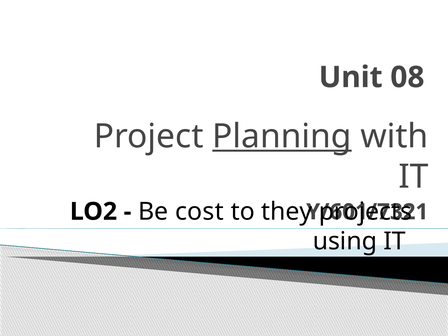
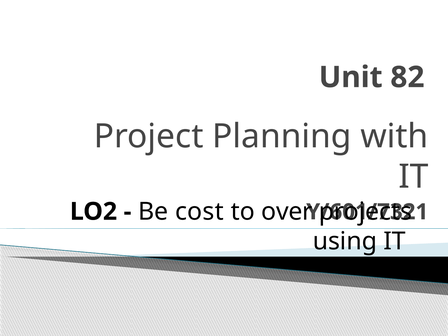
08: 08 -> 82
Planning underline: present -> none
they: they -> over
